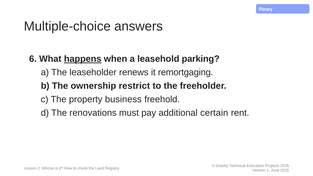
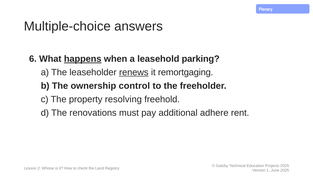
renews underline: none -> present
restrict: restrict -> control
business: business -> resolving
certain: certain -> adhere
